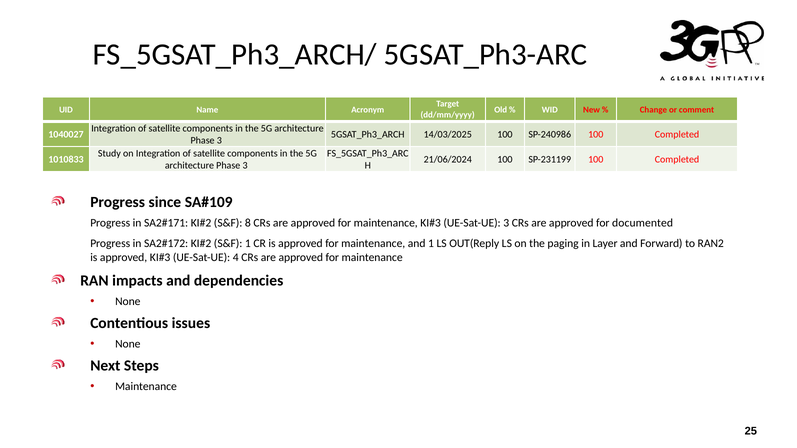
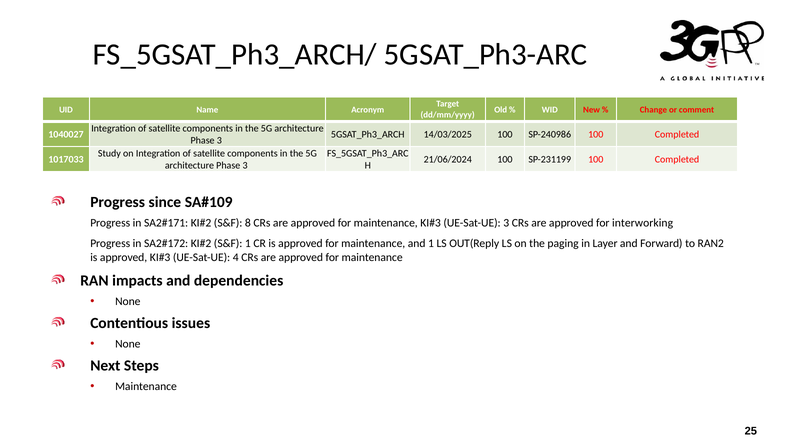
1010833: 1010833 -> 1017033
documented: documented -> interworking
